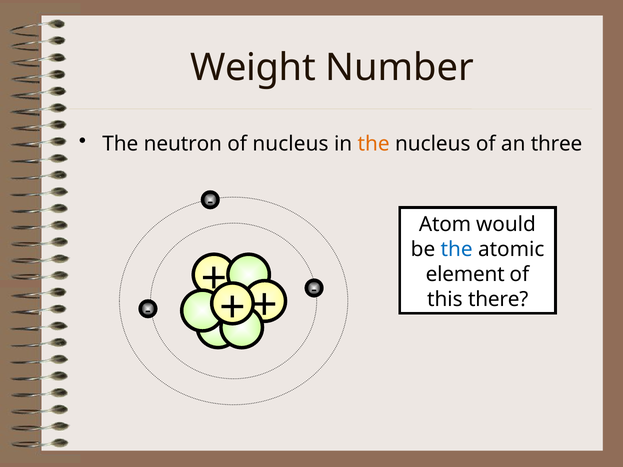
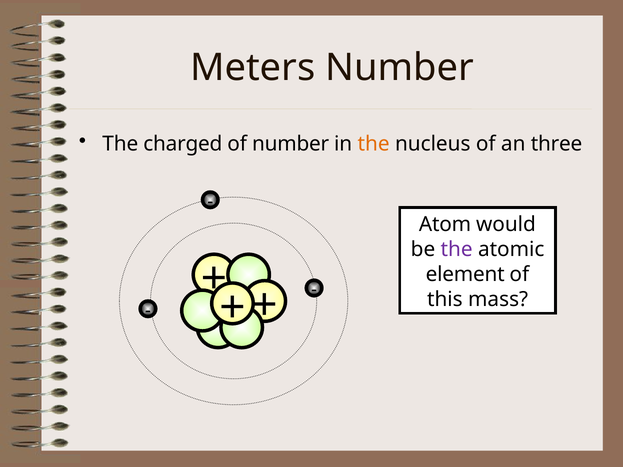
Weight: Weight -> Meters
neutron: neutron -> charged
of nucleus: nucleus -> number
the at (457, 250) colour: blue -> purple
there: there -> mass
